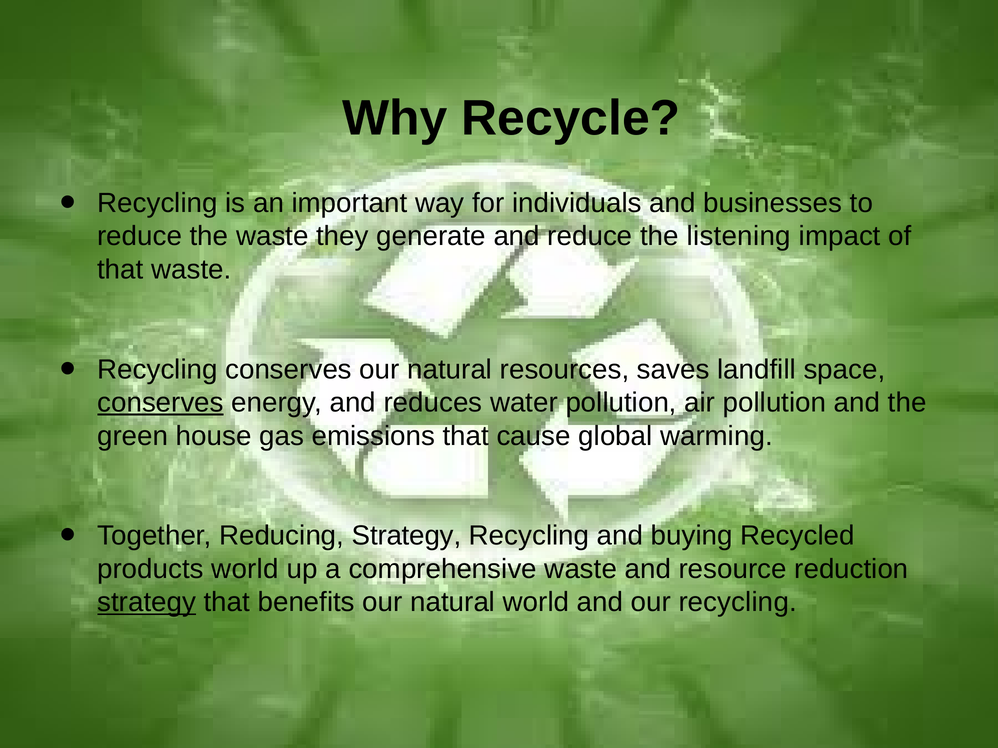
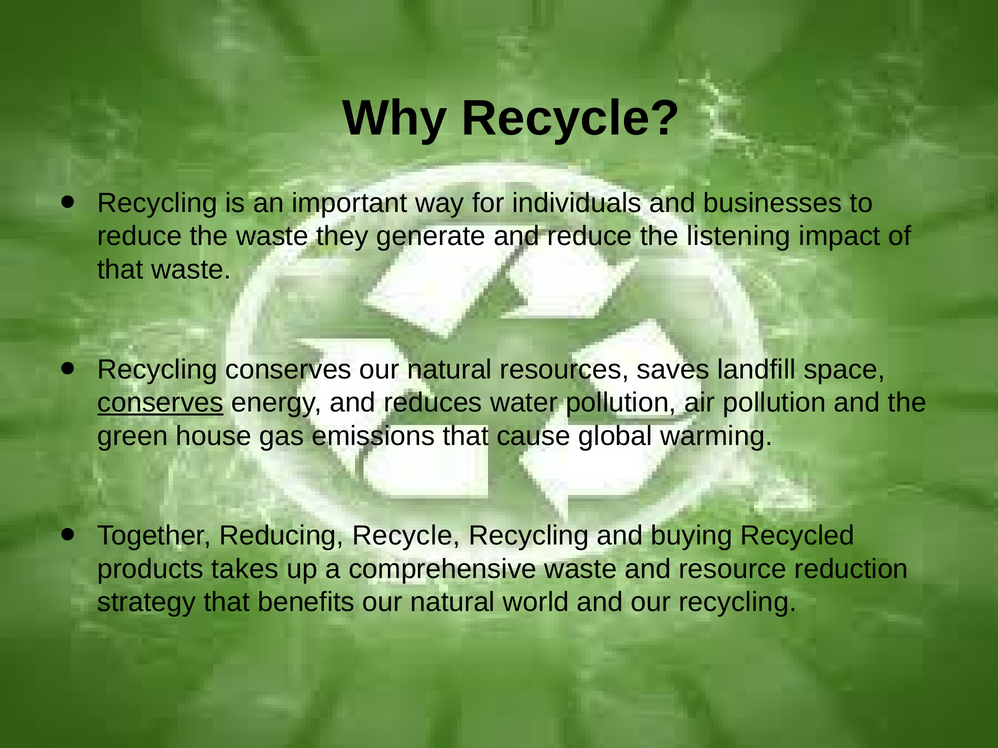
Reducing Strategy: Strategy -> Recycle
products world: world -> takes
strategy at (147, 603) underline: present -> none
